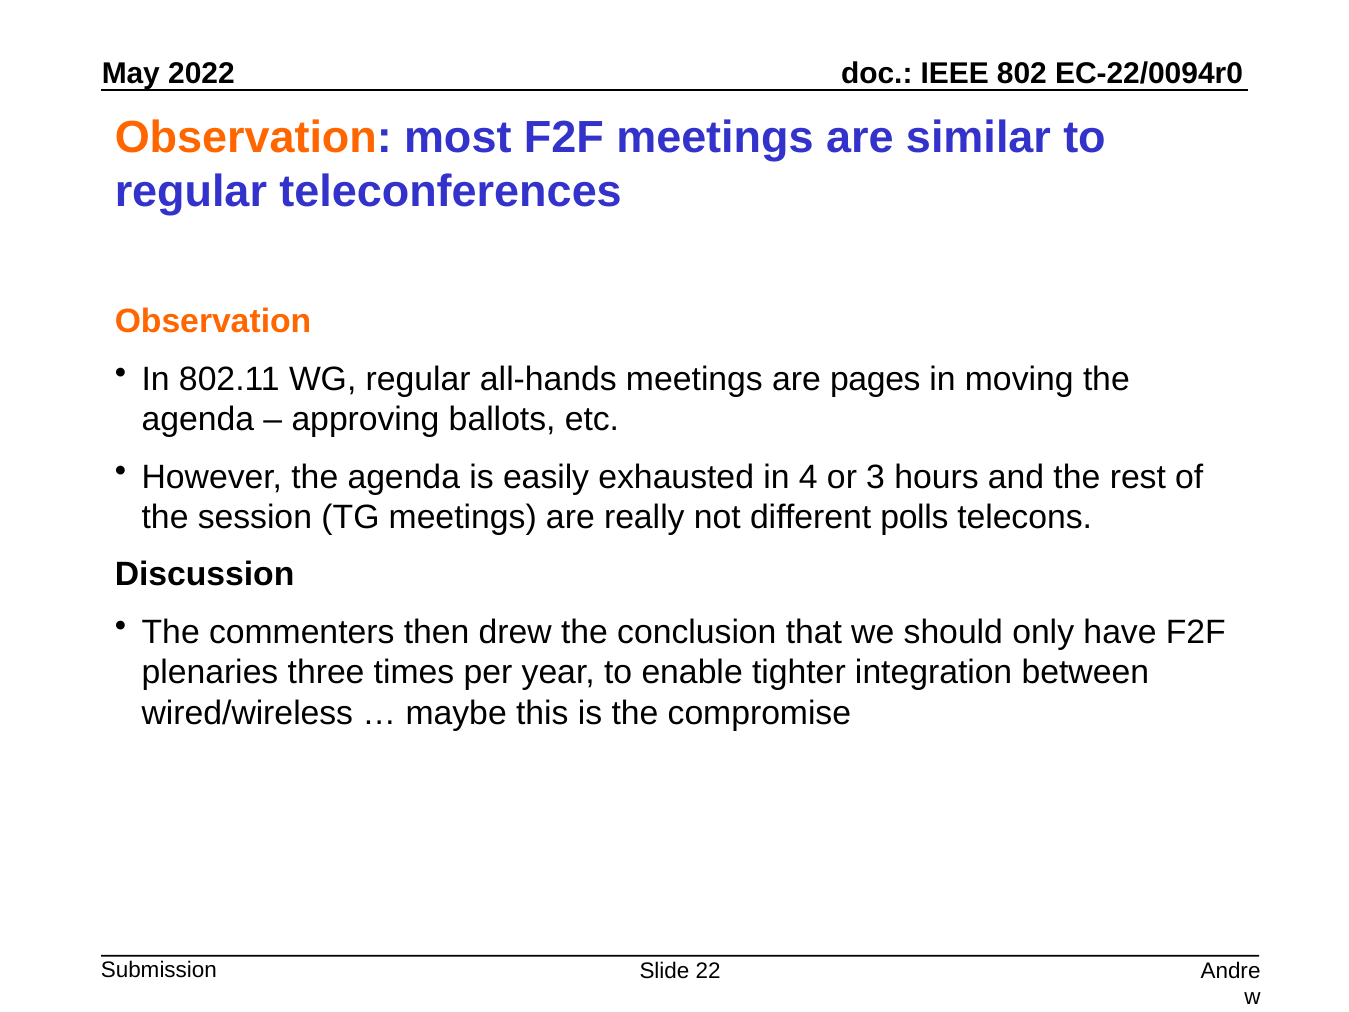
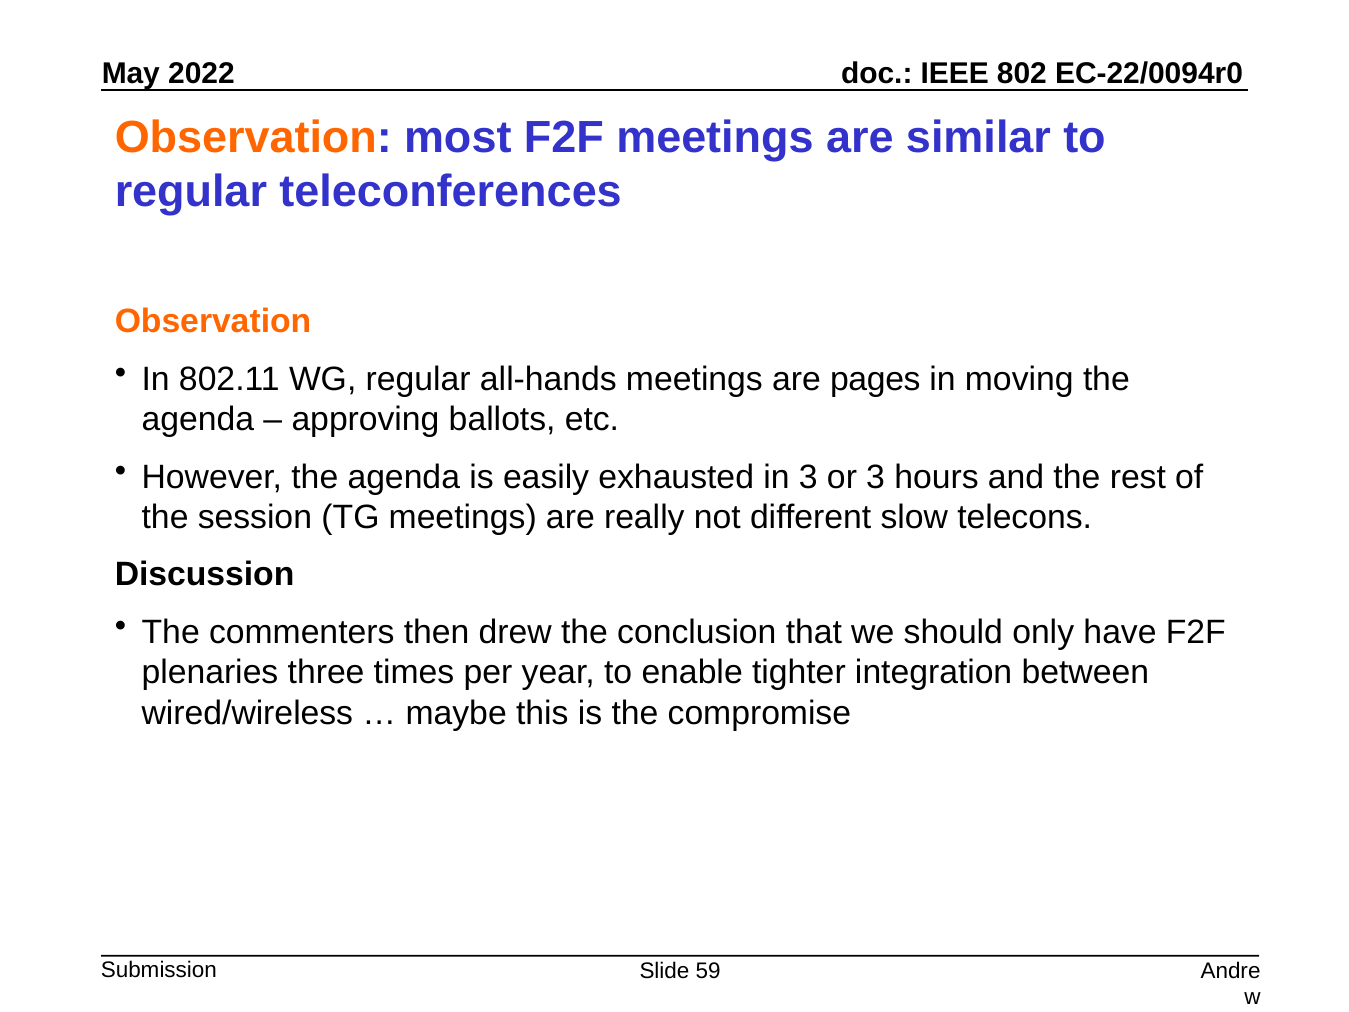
in 4: 4 -> 3
polls: polls -> slow
22: 22 -> 59
